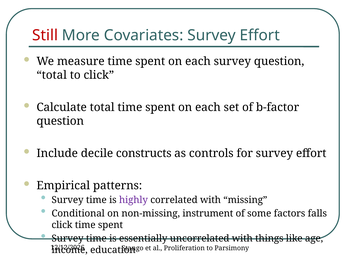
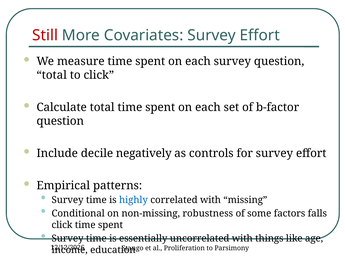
constructs: constructs -> negatively
highly colour: purple -> blue
instrument: instrument -> robustness
